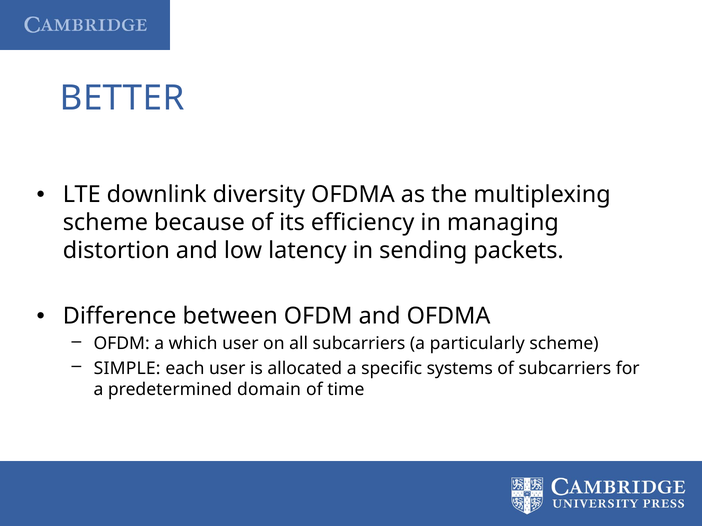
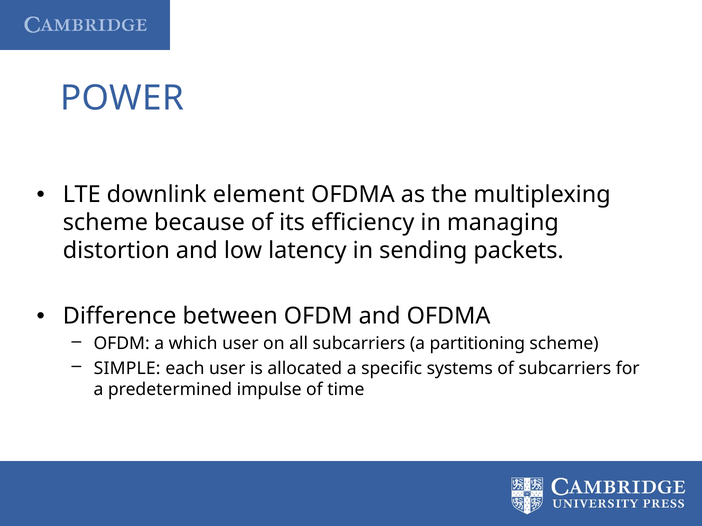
BETTER: BETTER -> POWER
diversity: diversity -> element
particularly: particularly -> partitioning
domain: domain -> impulse
